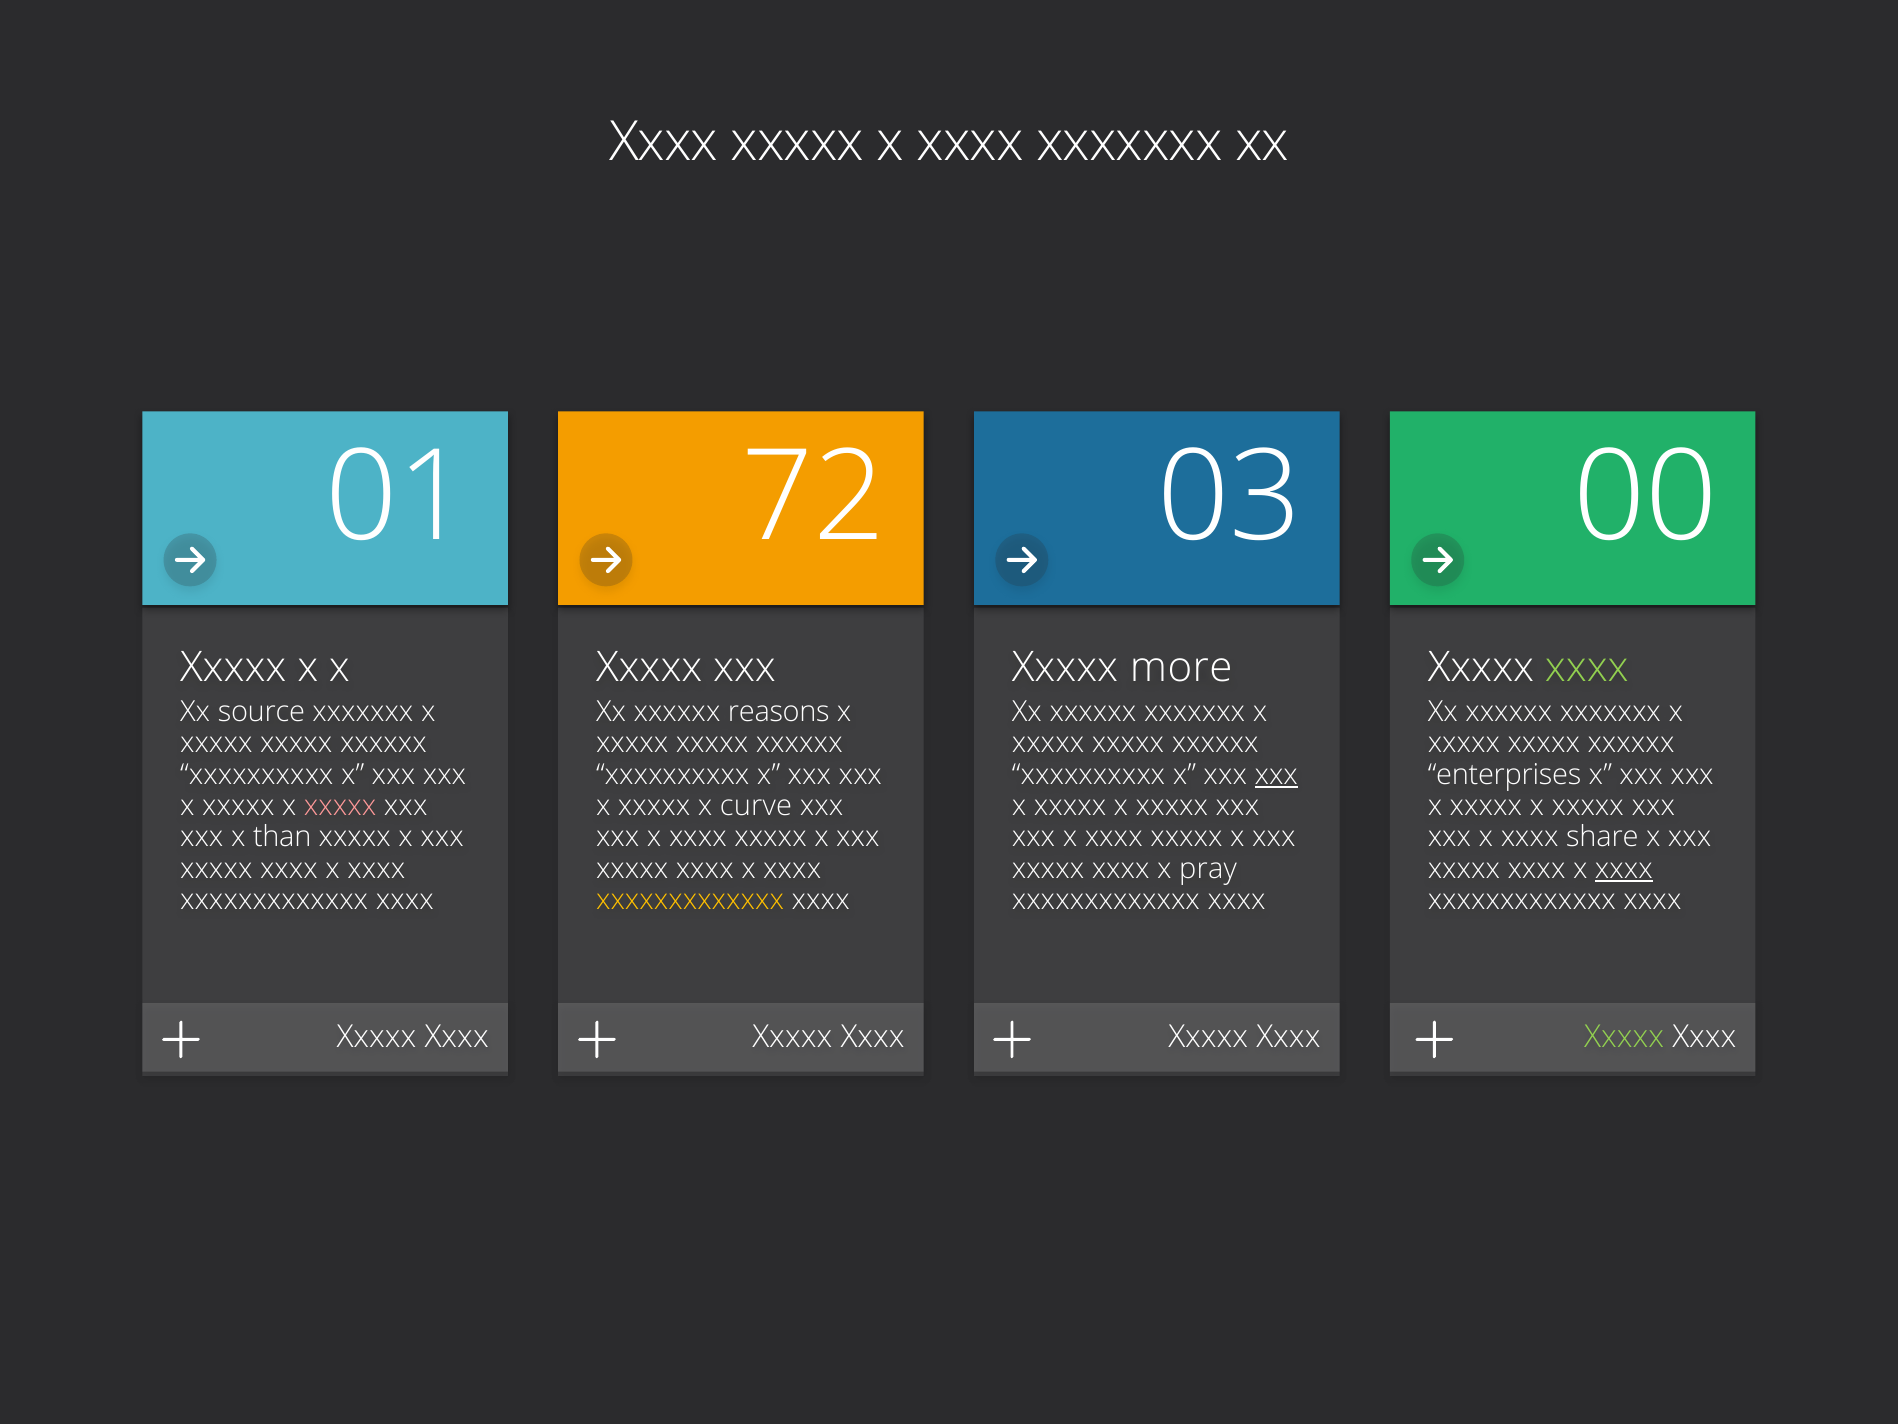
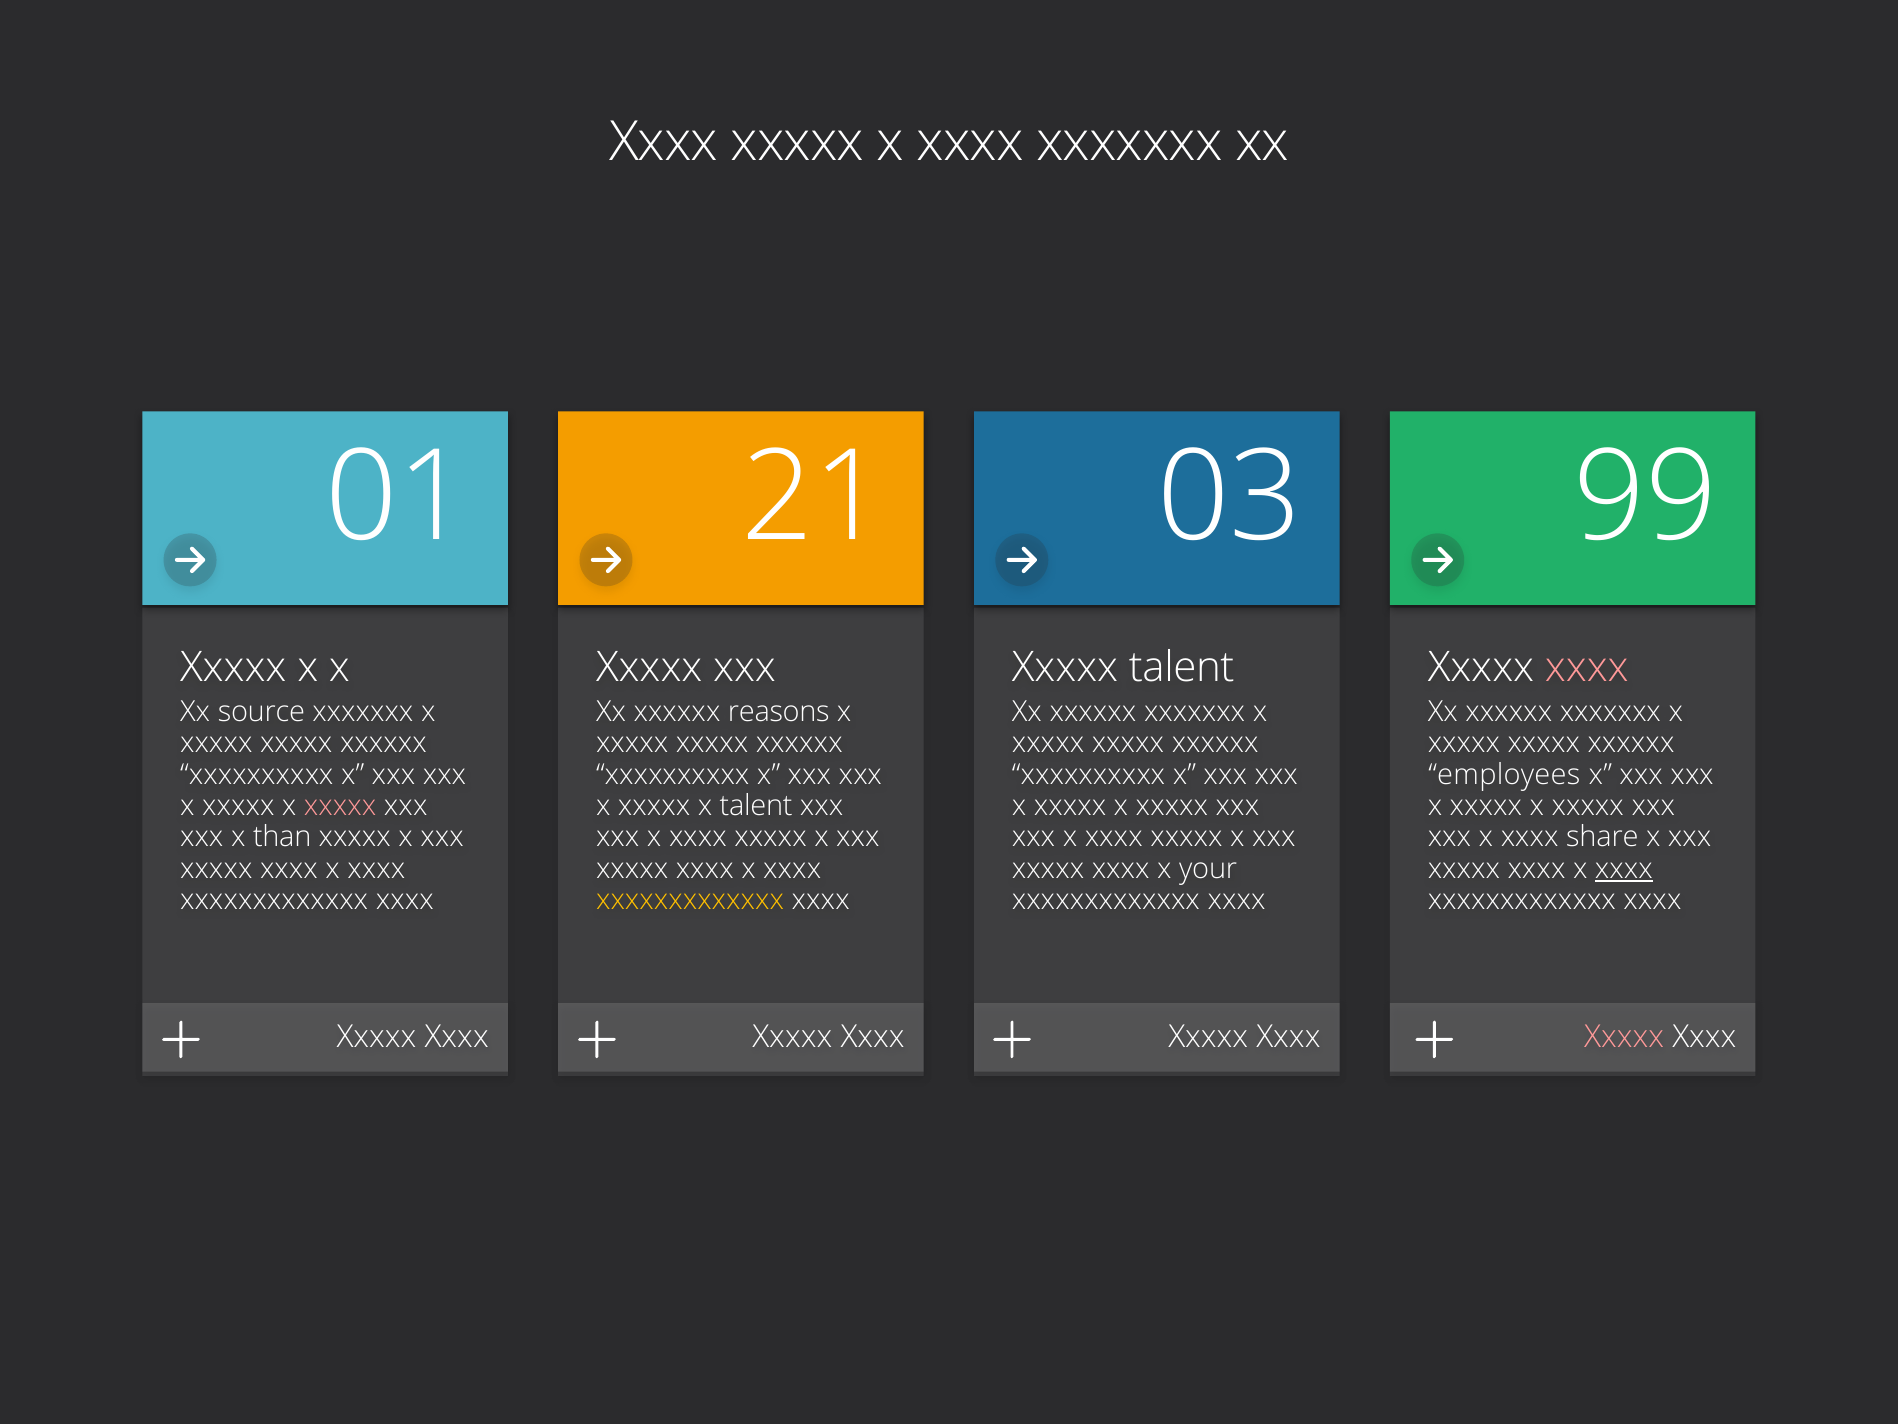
72: 72 -> 21
00: 00 -> 99
Xxxxx more: more -> talent
xxxx at (1587, 668) colour: light green -> pink
xxx at (1276, 774) underline: present -> none
enterprises: enterprises -> employees
x curve: curve -> talent
pray: pray -> your
Xxxxx at (1624, 1037) colour: light green -> pink
